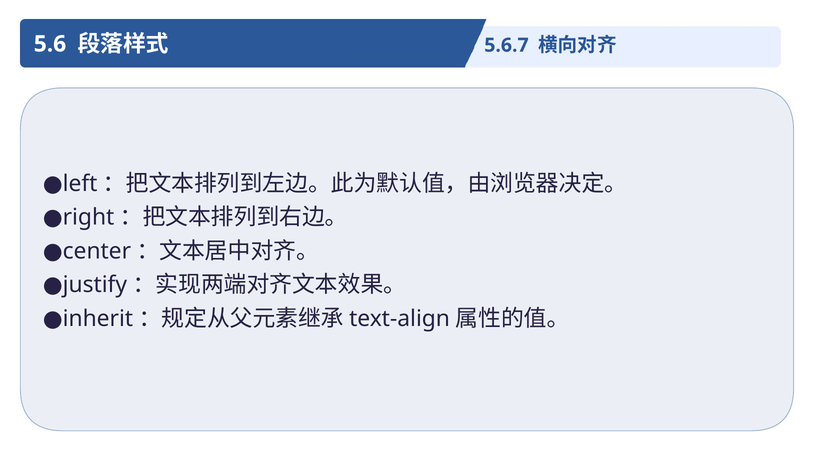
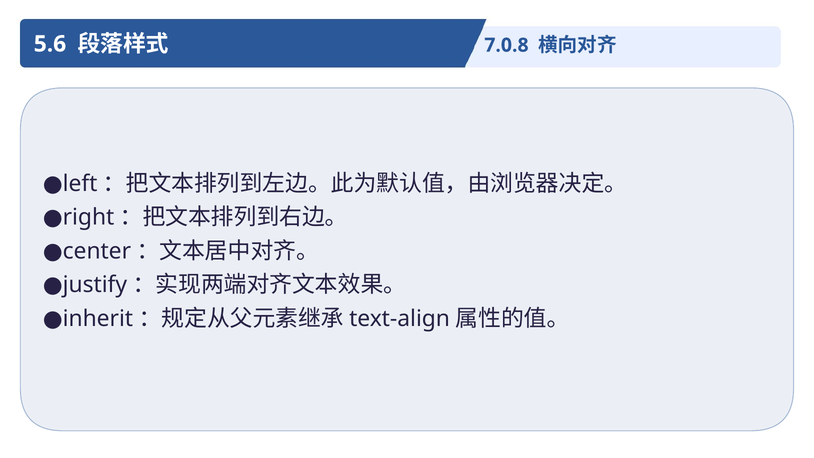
5.6.7: 5.6.7 -> 7.0.8
